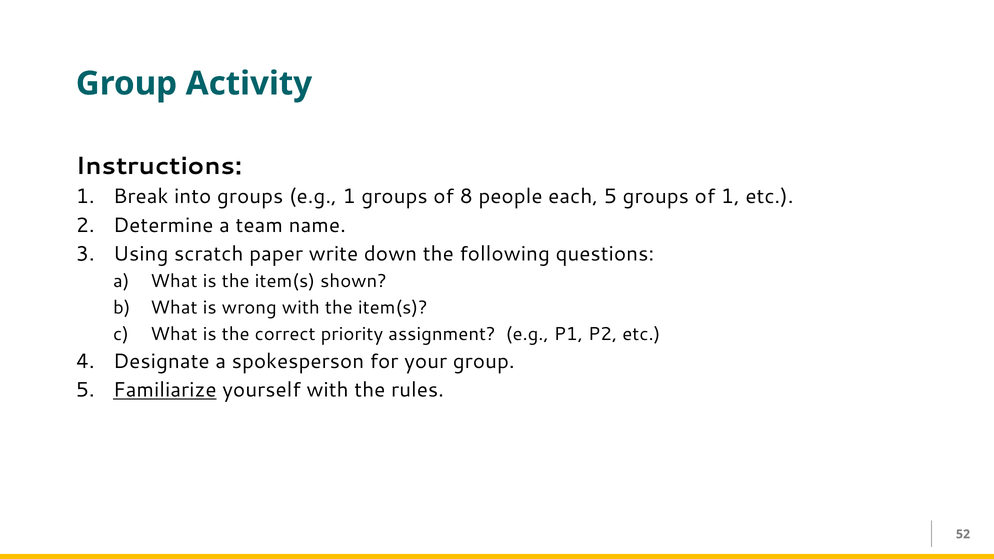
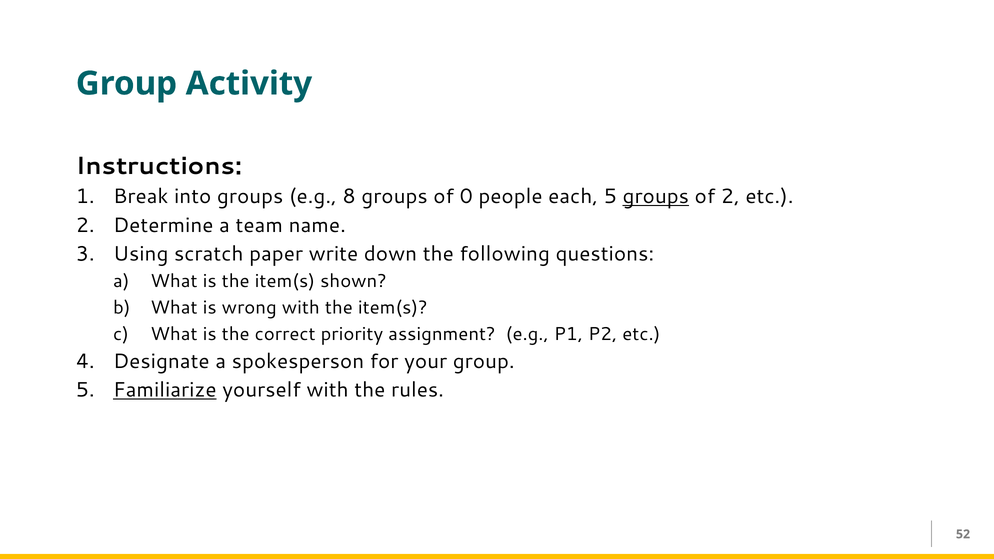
e.g 1: 1 -> 8
8: 8 -> 0
groups at (656, 197) underline: none -> present
of 1: 1 -> 2
